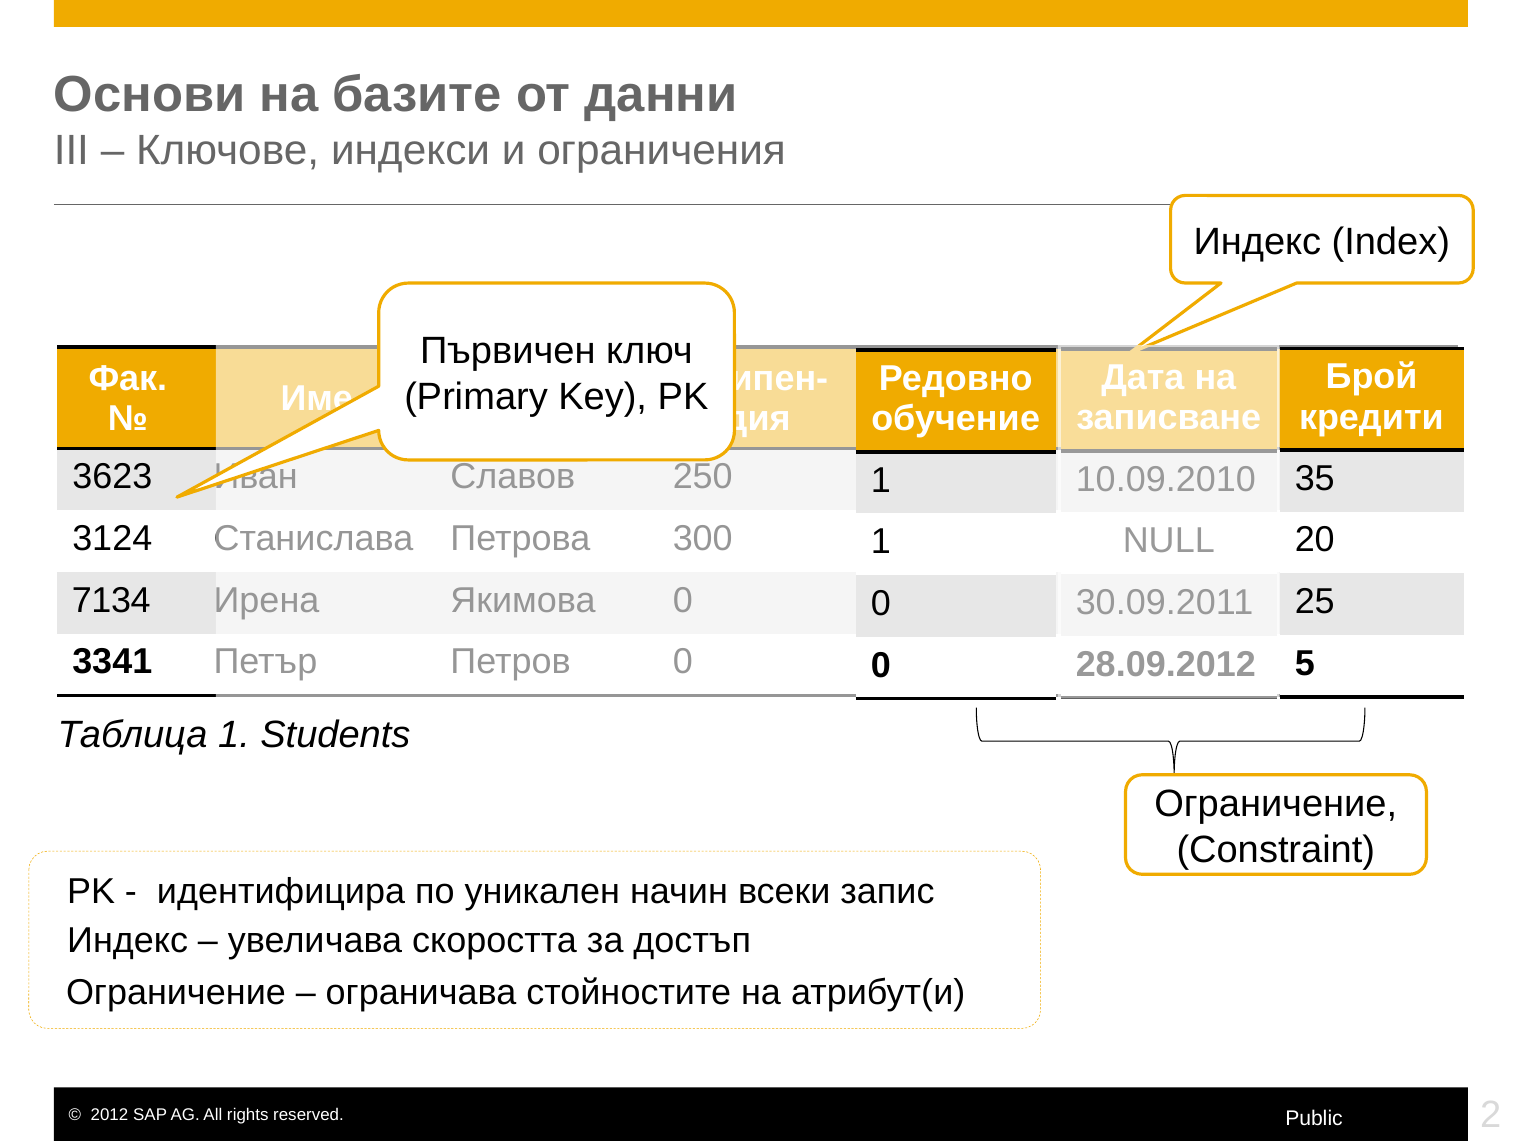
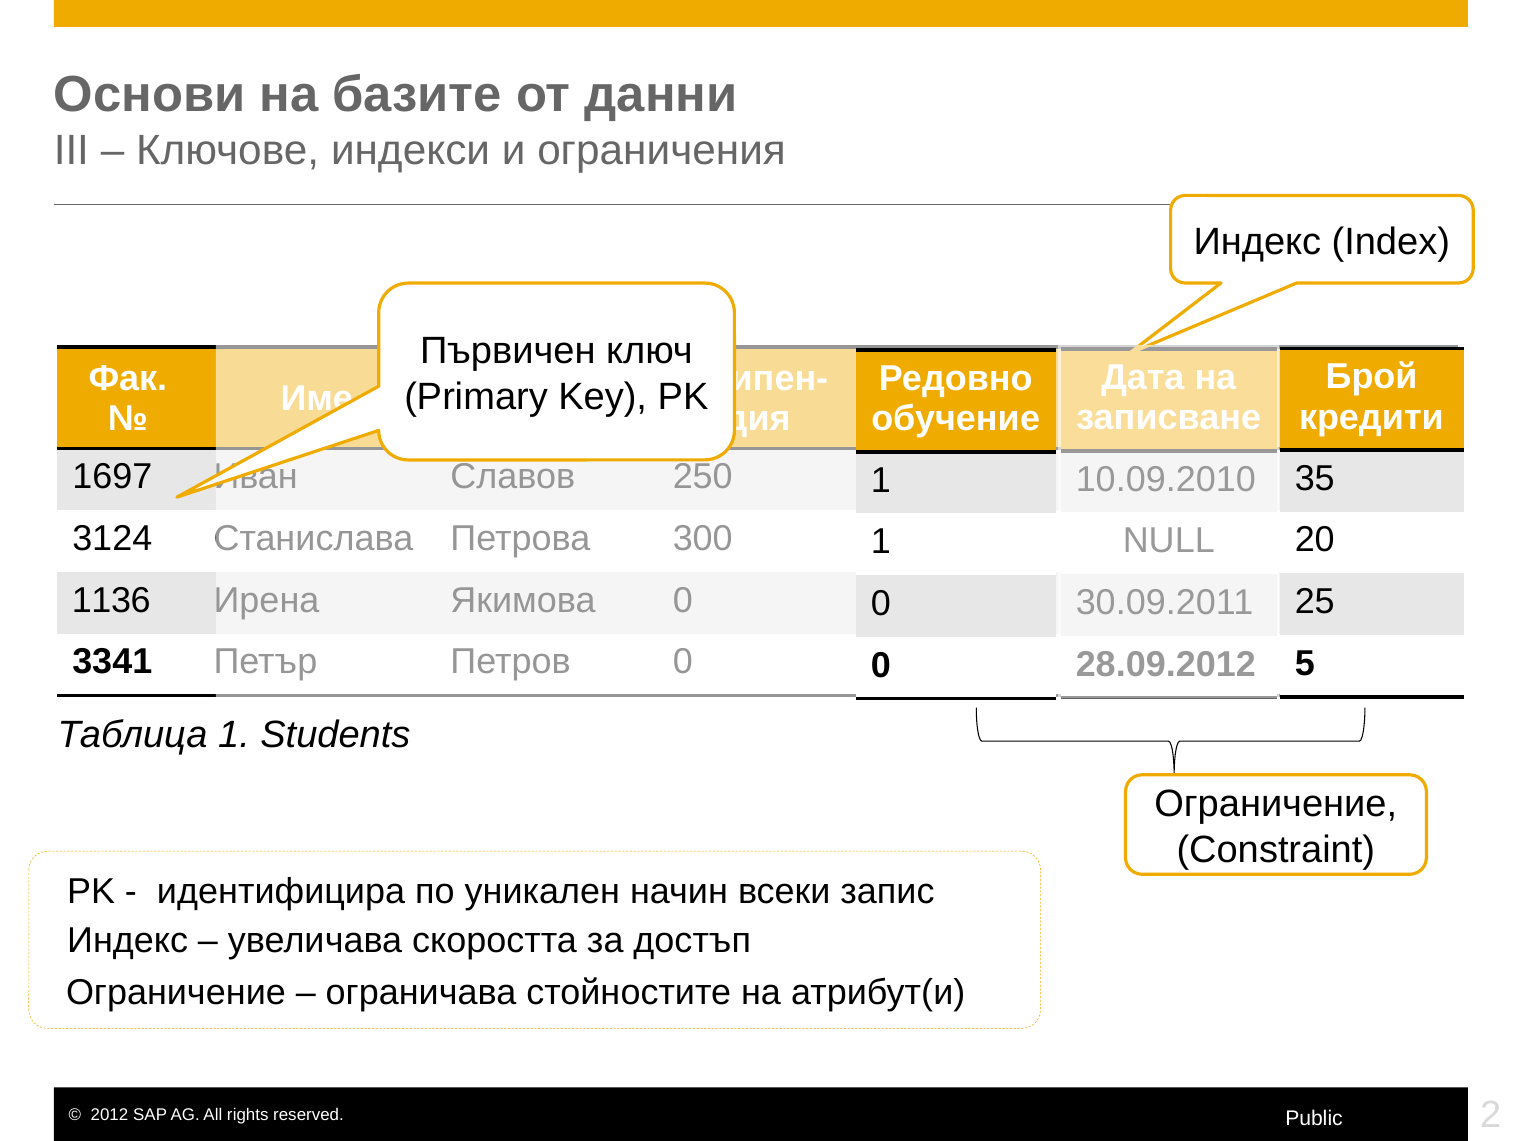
3623: 3623 -> 1697
7134: 7134 -> 1136
